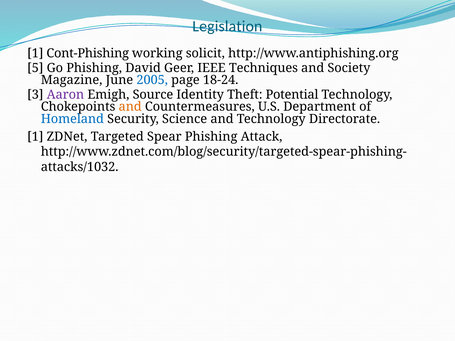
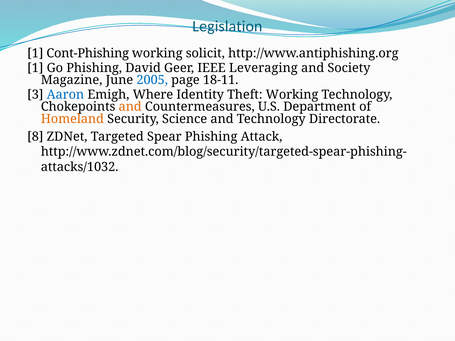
5 at (35, 68): 5 -> 1
Techniques: Techniques -> Leveraging
18-24: 18-24 -> 18-11
Aaron colour: purple -> blue
Source: Source -> Where
Theft Potential: Potential -> Working
Homeland colour: blue -> orange
1 at (35, 137): 1 -> 8
